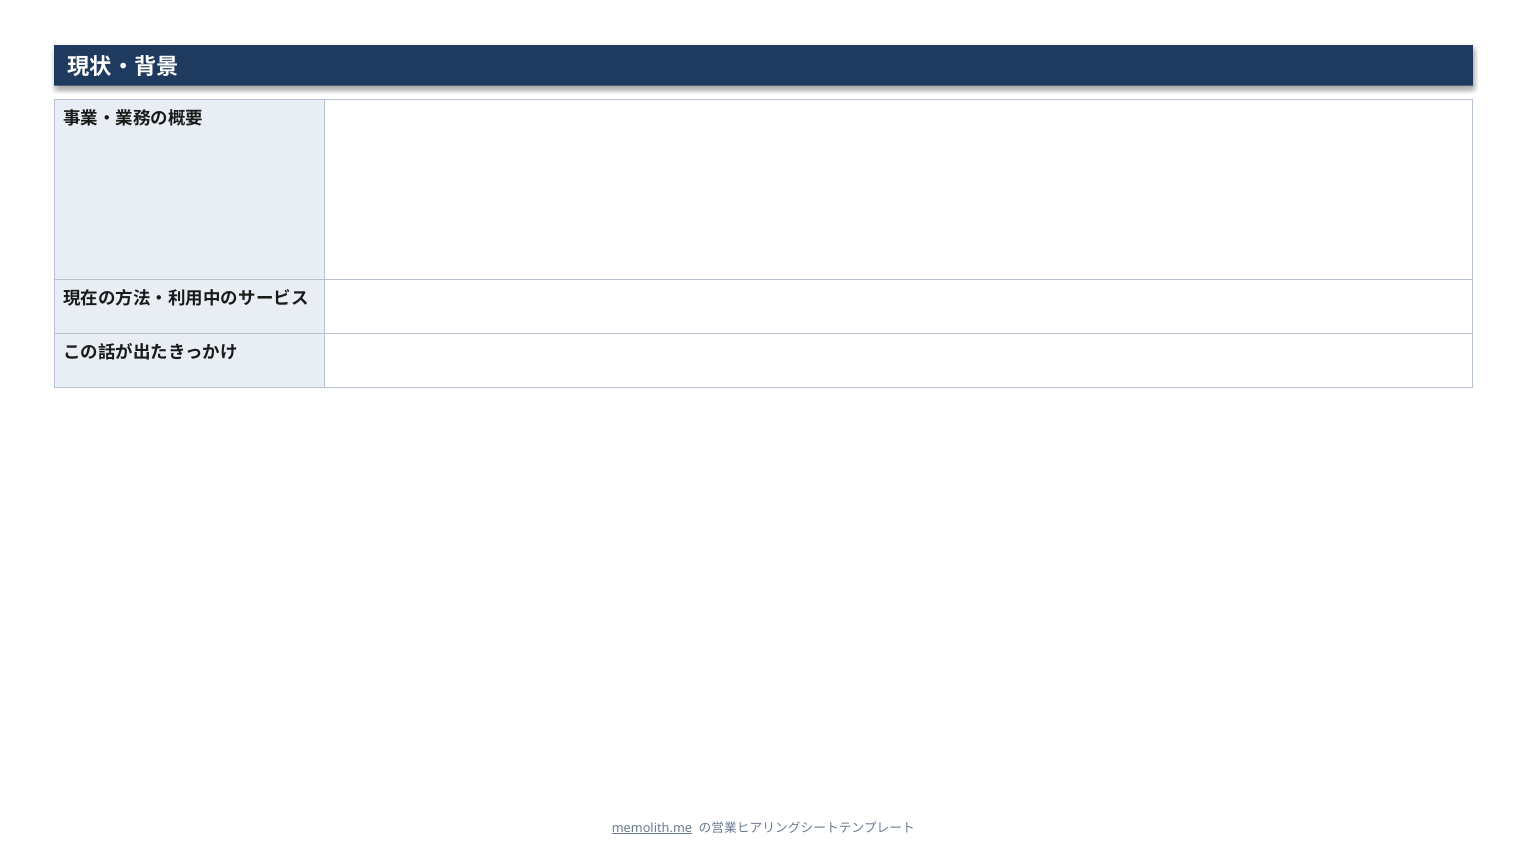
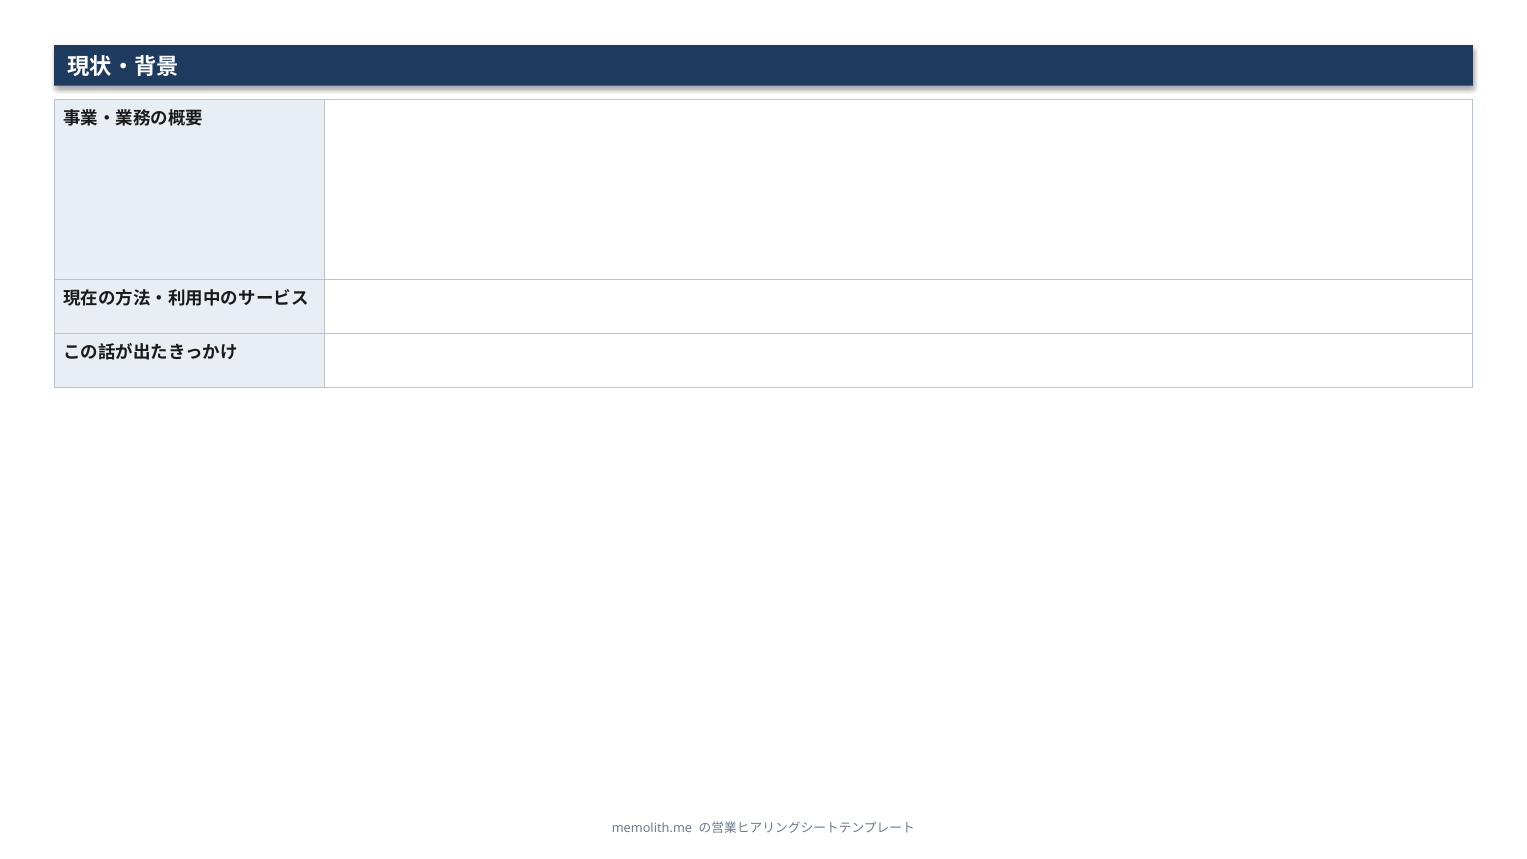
memolith.me underline: present -> none
